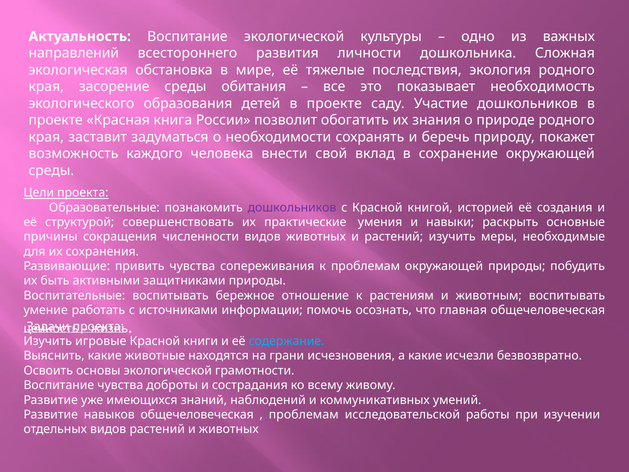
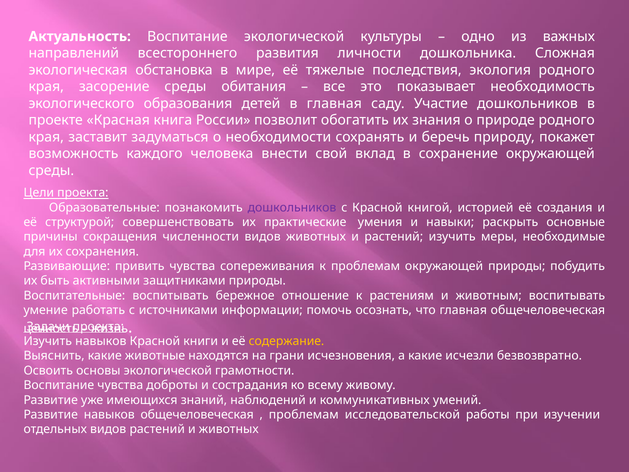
детей в проекте: проекте -> главная
Изучить игровые: игровые -> навыков
содержание colour: light blue -> yellow
